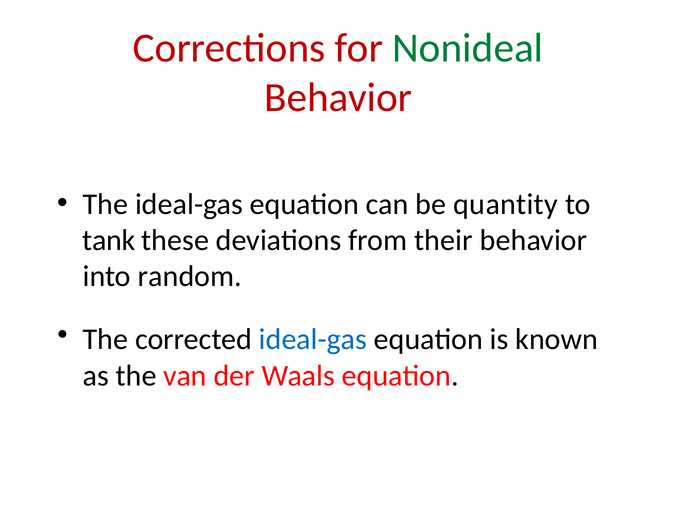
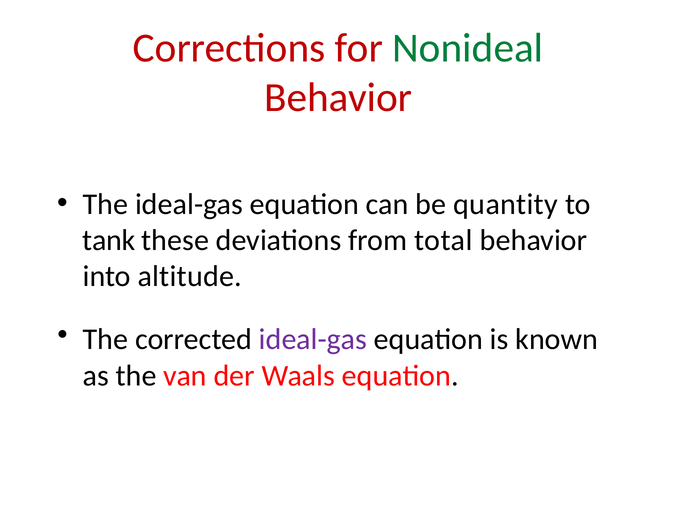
their: their -> total
random: random -> altitude
ideal-gas at (313, 339) colour: blue -> purple
